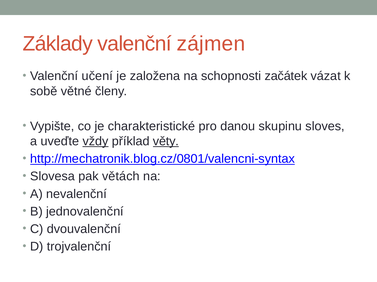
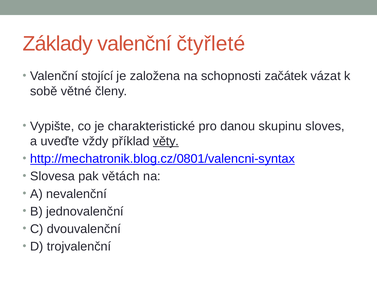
zájmen: zájmen -> čtyřleté
učení: učení -> stojící
vždy underline: present -> none
